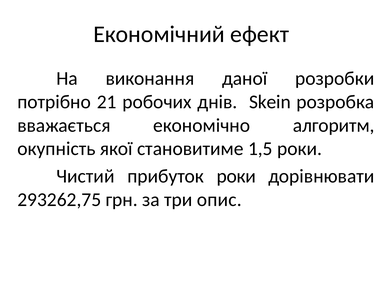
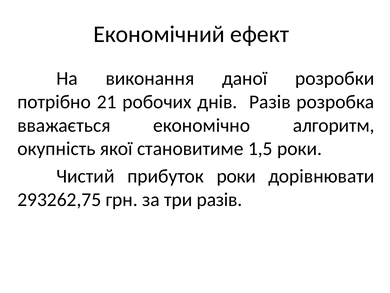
днів Skein: Skein -> Разів
три опис: опис -> разів
